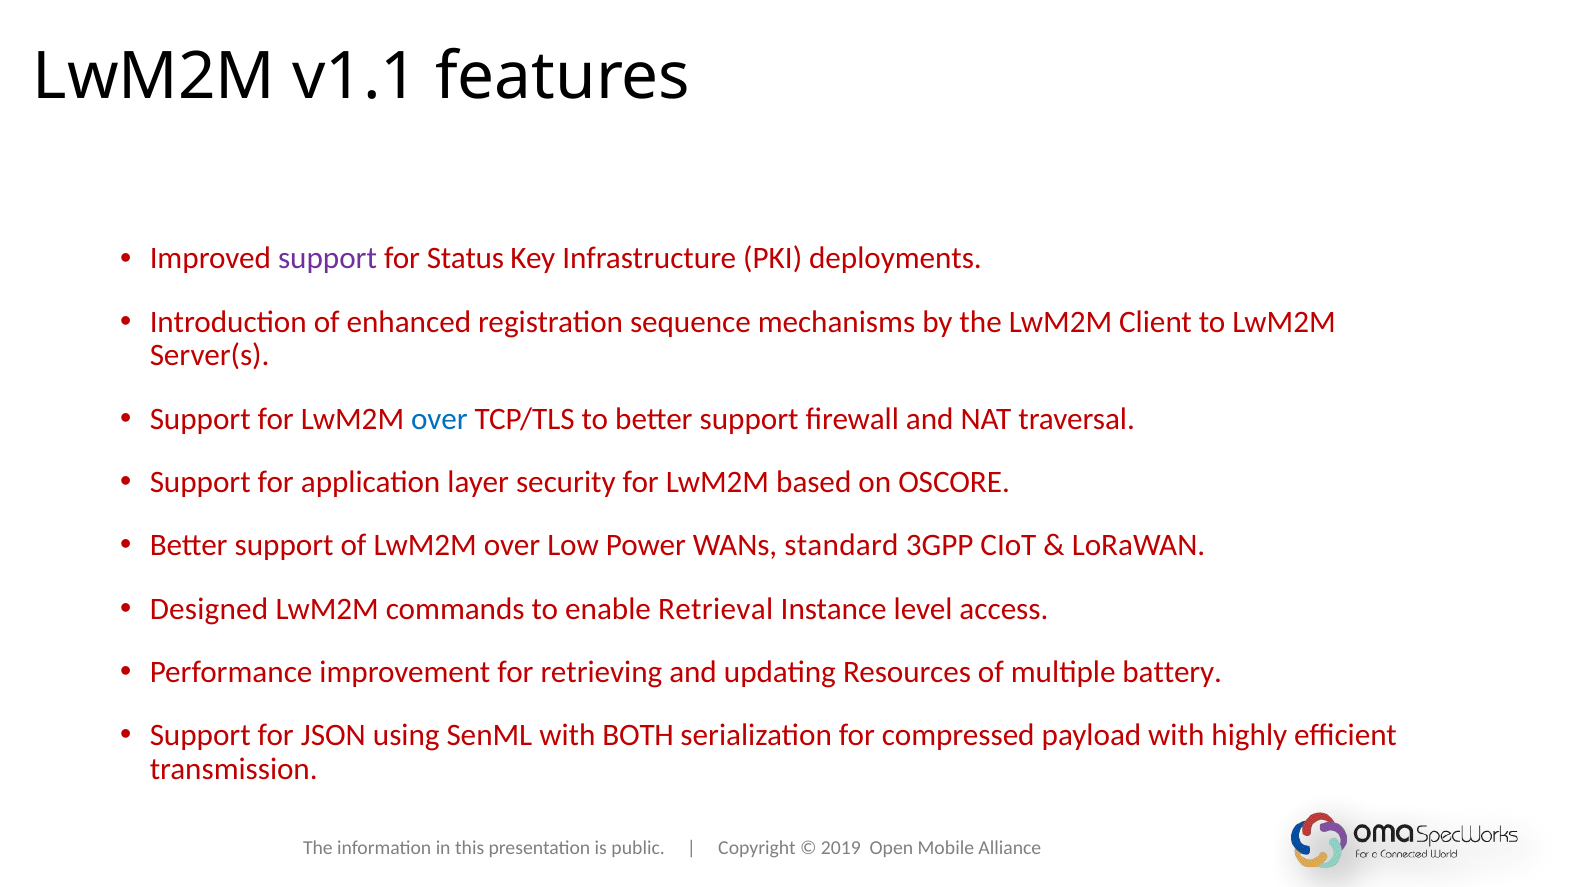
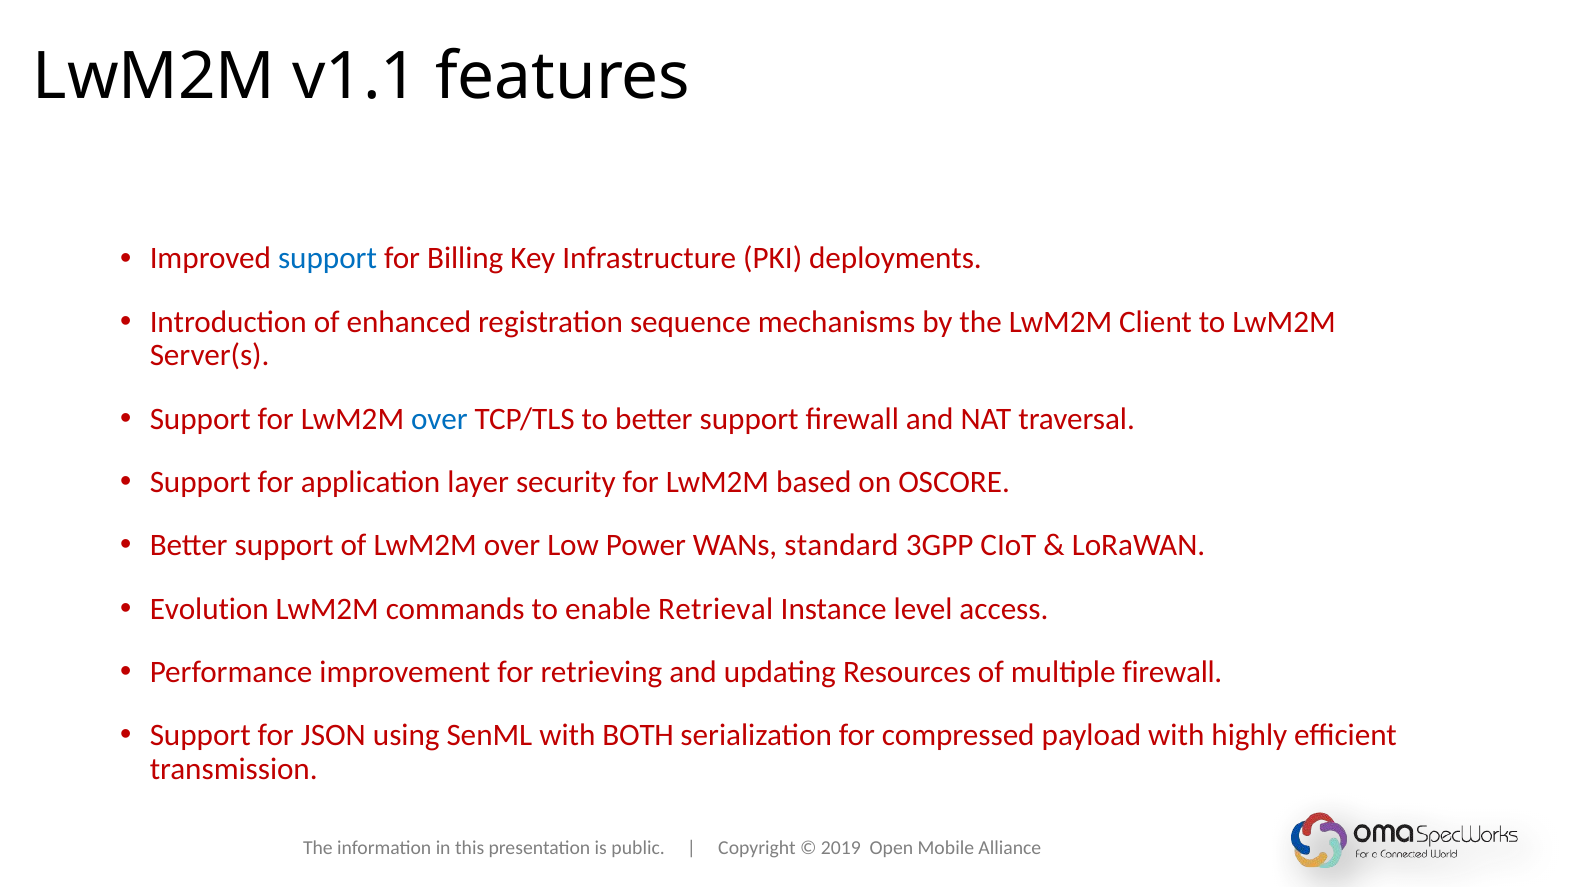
support at (327, 259) colour: purple -> blue
Status: Status -> Billing
Designed: Designed -> Evolution
multiple battery: battery -> firewall
